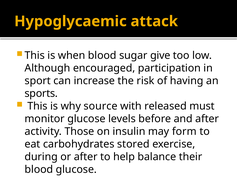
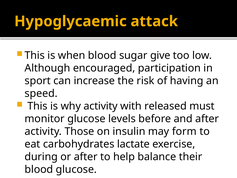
sports: sports -> speed
why source: source -> activity
stored: stored -> lactate
